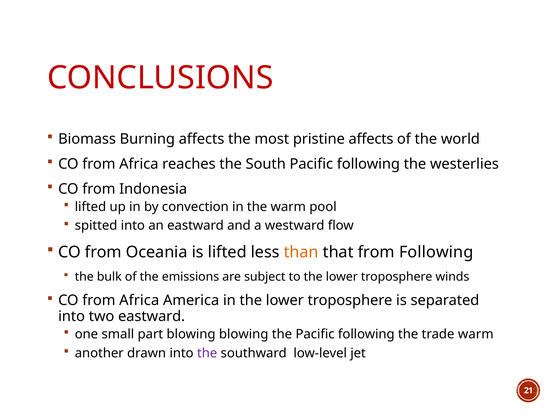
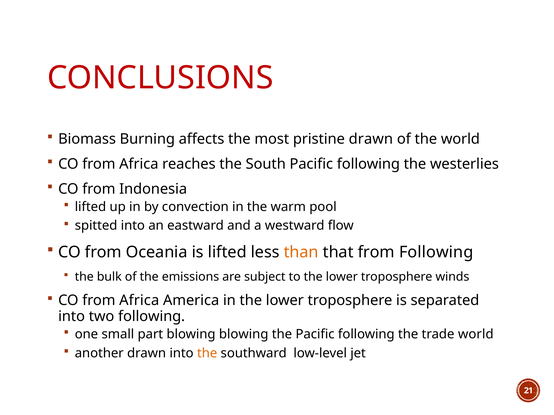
pristine affects: affects -> drawn
two eastward: eastward -> following
trade warm: warm -> world
the at (207, 353) colour: purple -> orange
